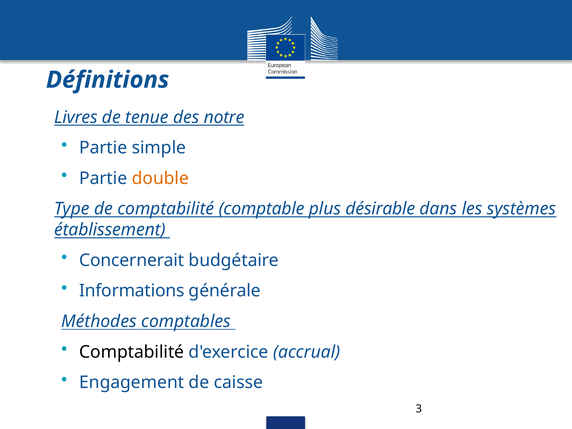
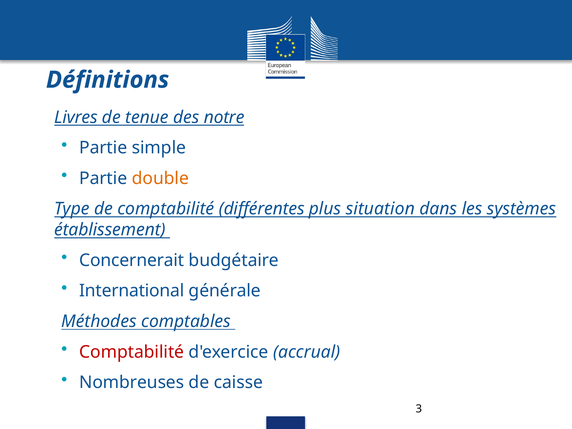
comptable: comptable -> différentes
désirable: désirable -> situation
Informations: Informations -> International
Comptabilité at (132, 352) colour: black -> red
Engagement: Engagement -> Nombreuses
